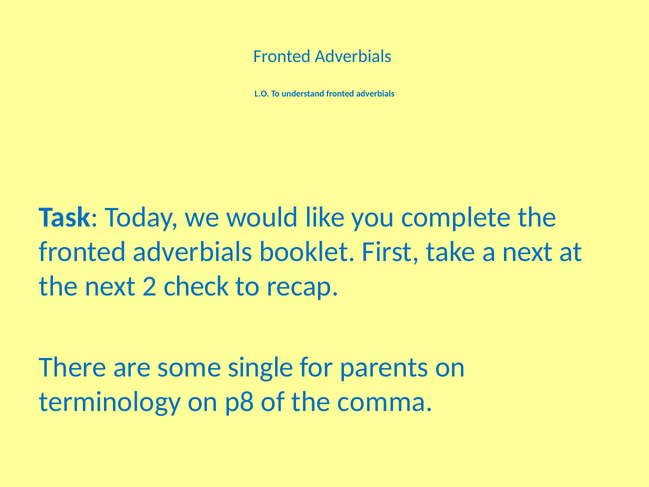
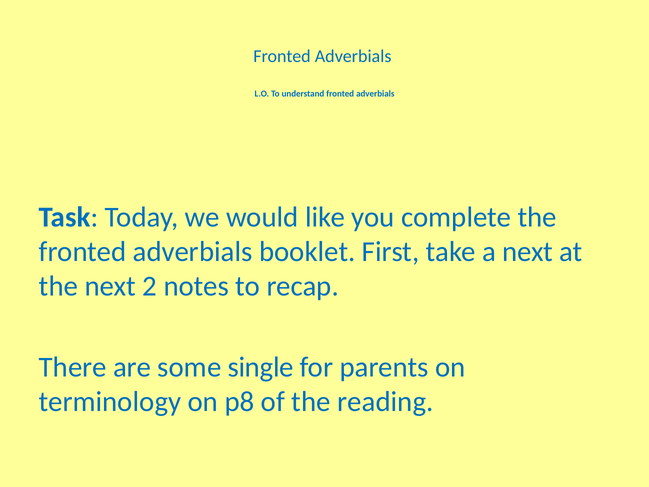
check: check -> notes
comma: comma -> reading
